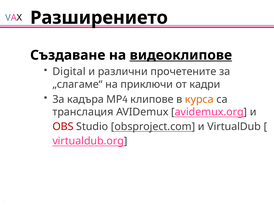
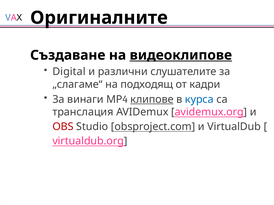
Разширението: Разширението -> Оригиналните
прочетените: прочетените -> слушателите
приключи: приключи -> подходящ
кадъра: кадъра -> винаги
клипове underline: none -> present
курса colour: orange -> blue
